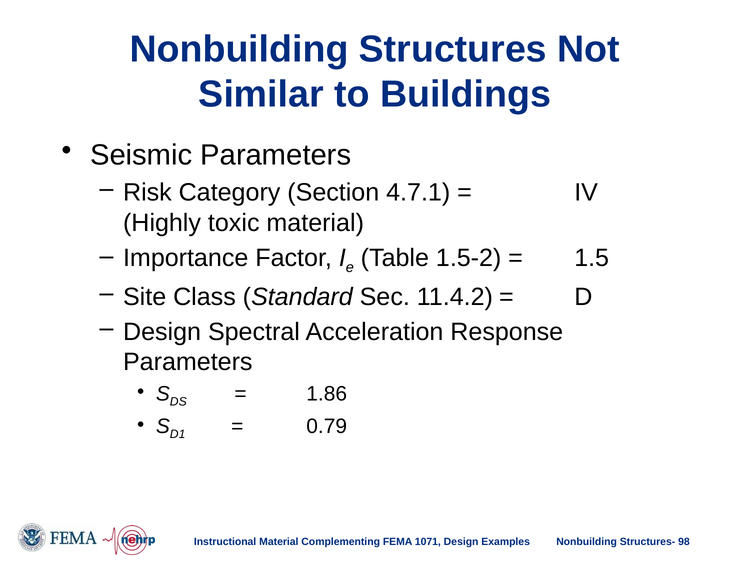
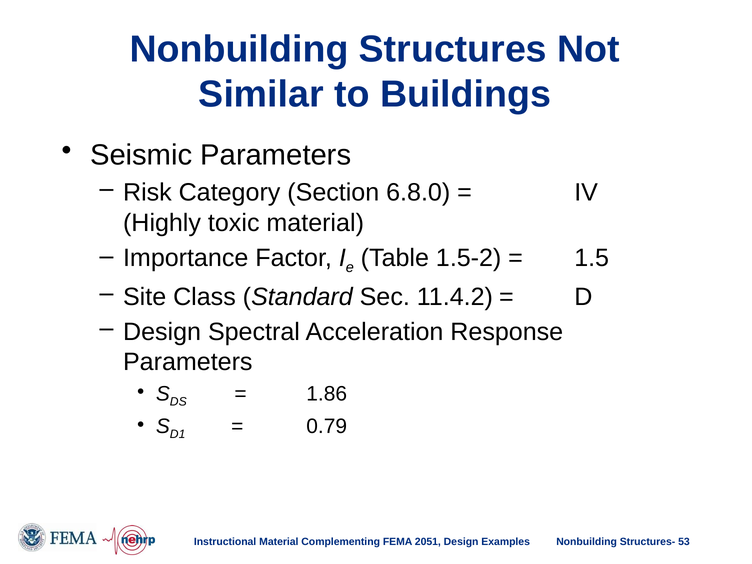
4.7.1: 4.7.1 -> 6.8.0
1071: 1071 -> 2051
98: 98 -> 53
